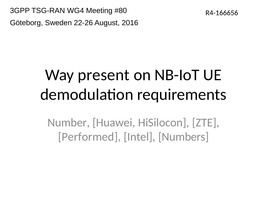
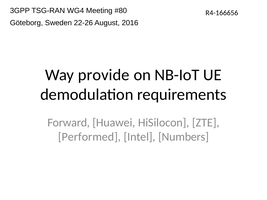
present: present -> provide
Number: Number -> Forward
